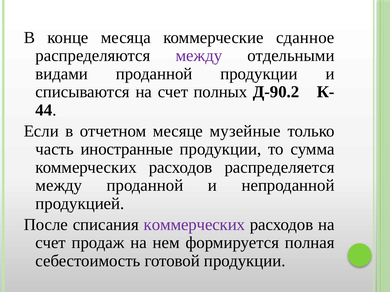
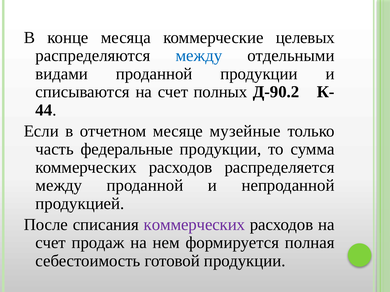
сданное: сданное -> целевых
между at (199, 56) colour: purple -> blue
иностранные: иностранные -> федеральные
